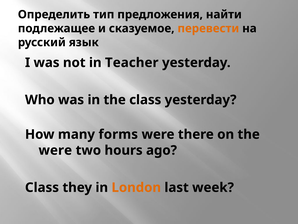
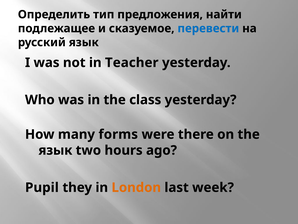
перевести colour: orange -> blue
were at (55, 150): were -> язык
Class at (42, 187): Class -> Pupil
